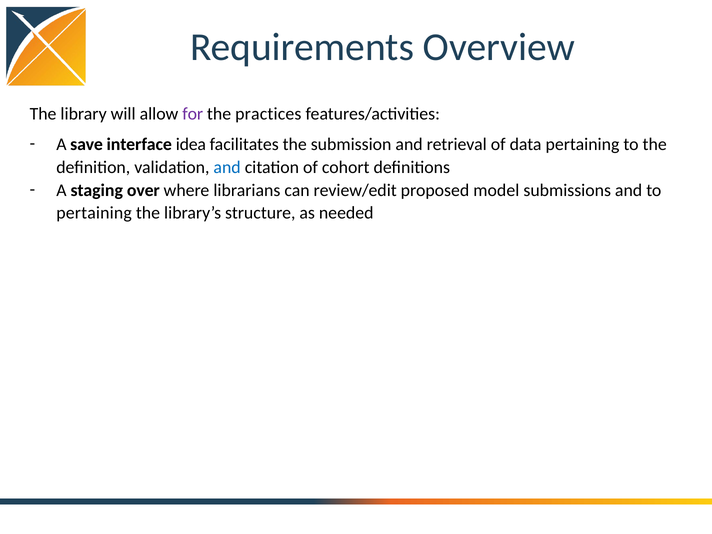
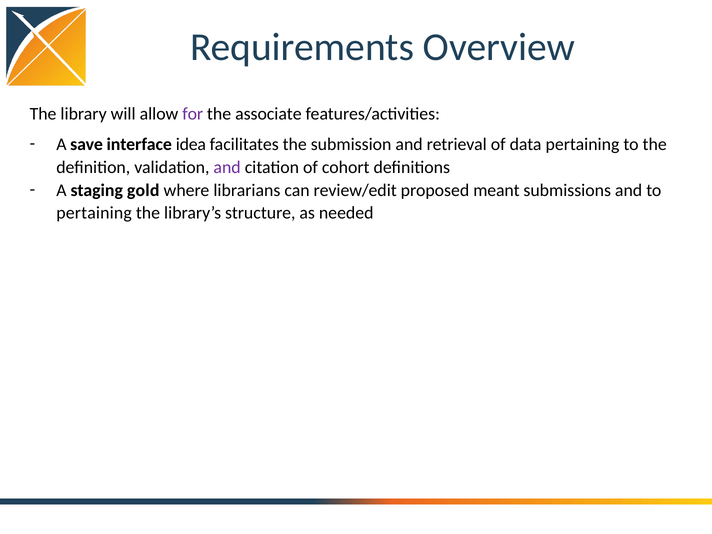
practices: practices -> associate
and at (227, 167) colour: blue -> purple
over: over -> gold
model: model -> meant
